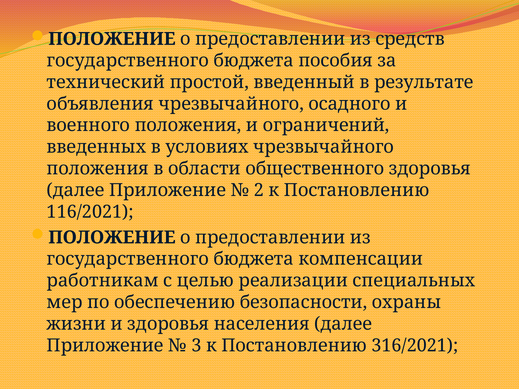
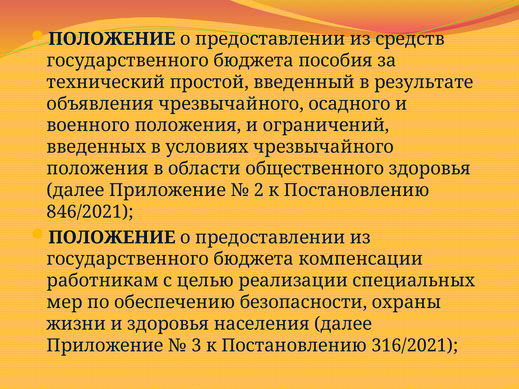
116/2021: 116/2021 -> 846/2021
